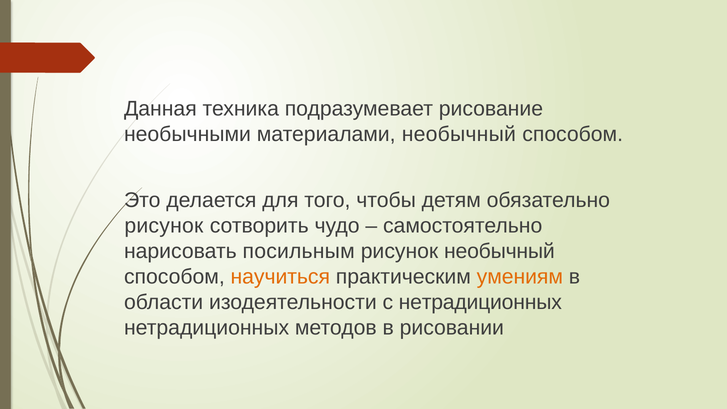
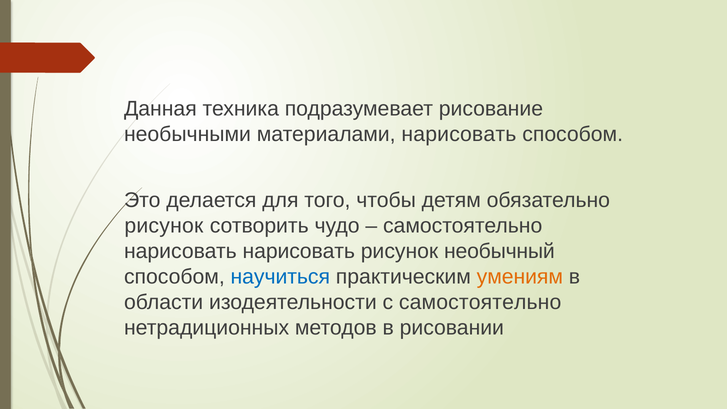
материалами необычный: необычный -> нарисовать
нарисовать посильным: посильным -> нарисовать
научиться colour: orange -> blue
с нетрадиционных: нетрадиционных -> самостоятельно
